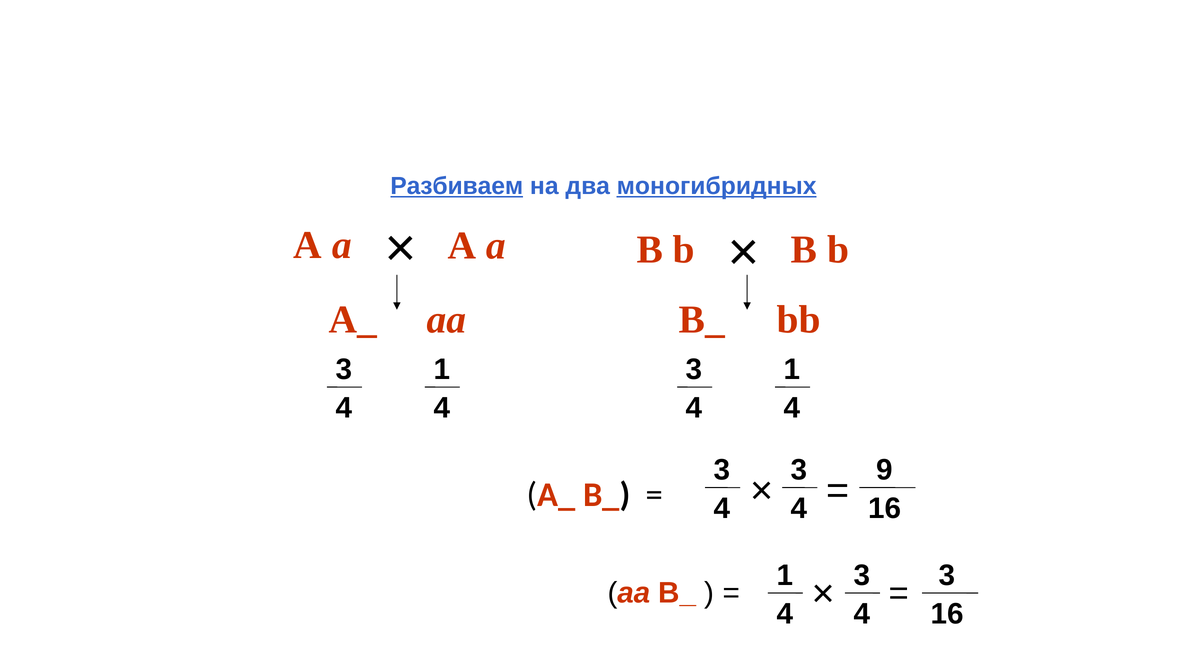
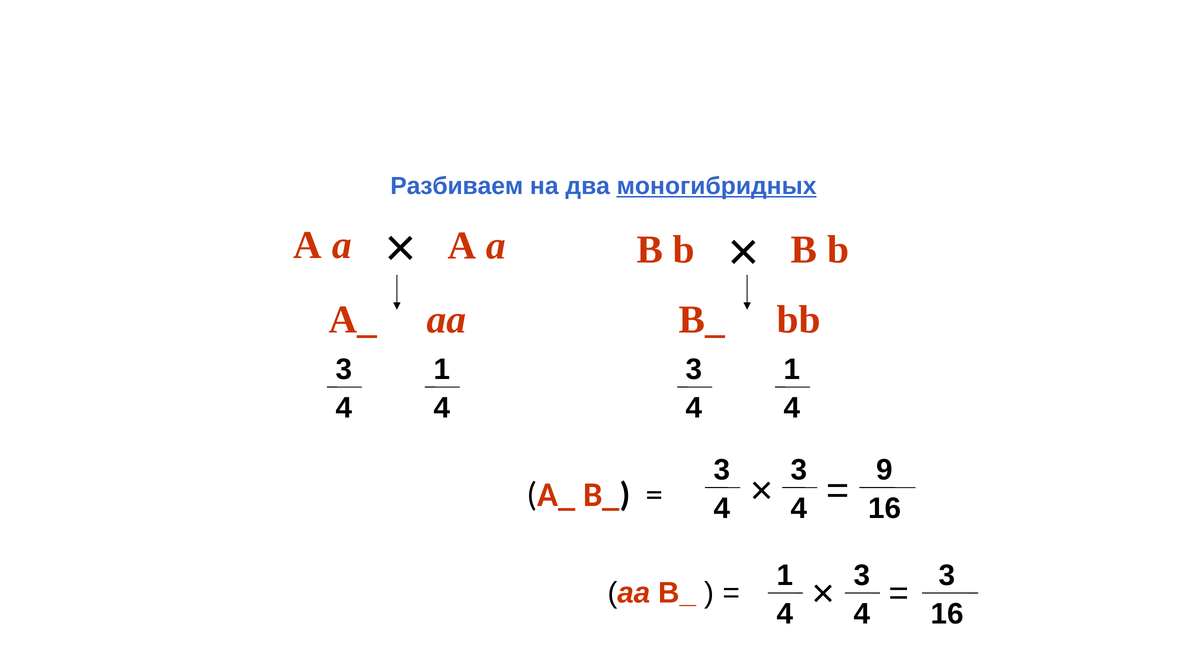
Разбиваем underline: present -> none
